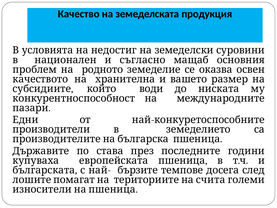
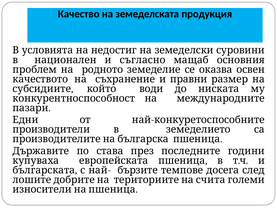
хранителна: хранителна -> съхранение
вашето: вашето -> правни
помагат: помагат -> добрите
